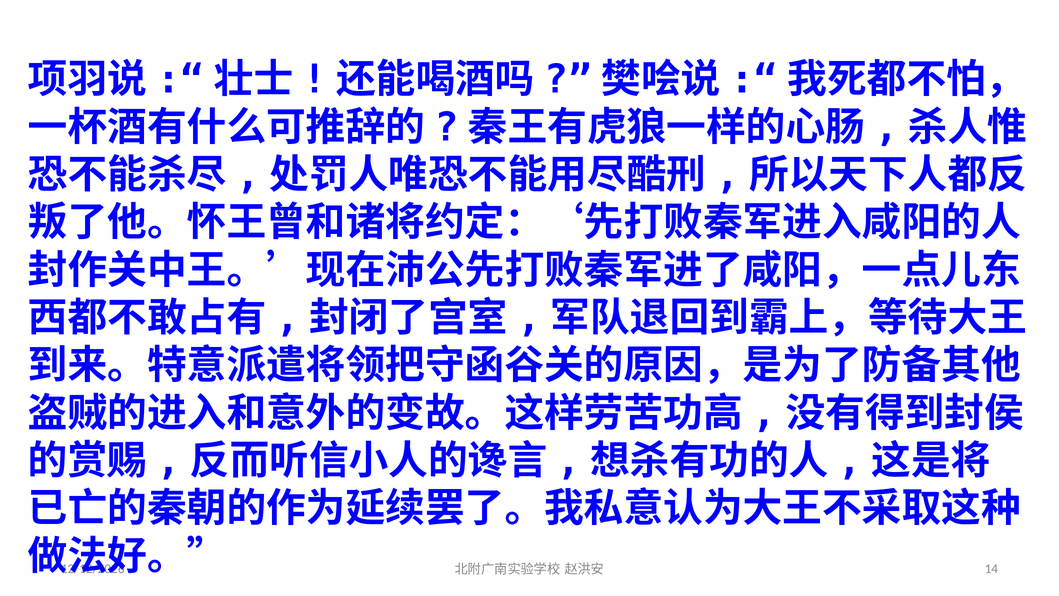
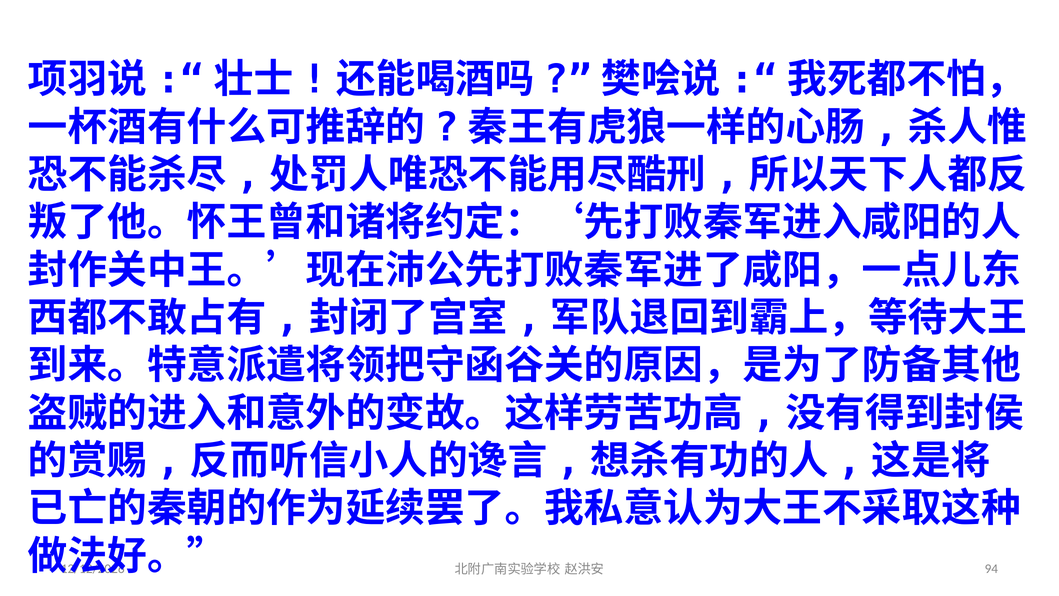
14: 14 -> 94
